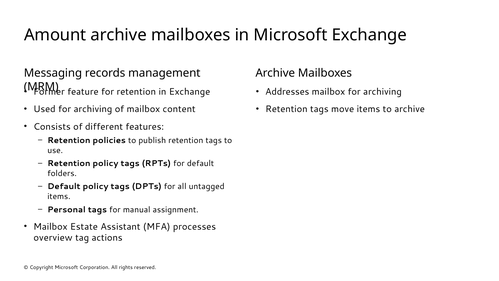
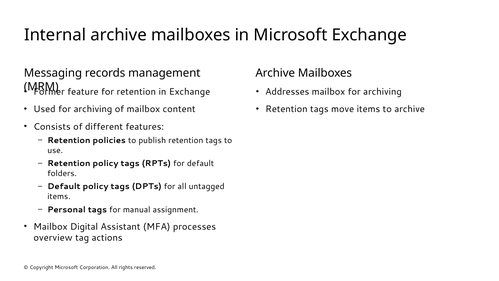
Amount: Amount -> Internal
Estate: Estate -> Digital
